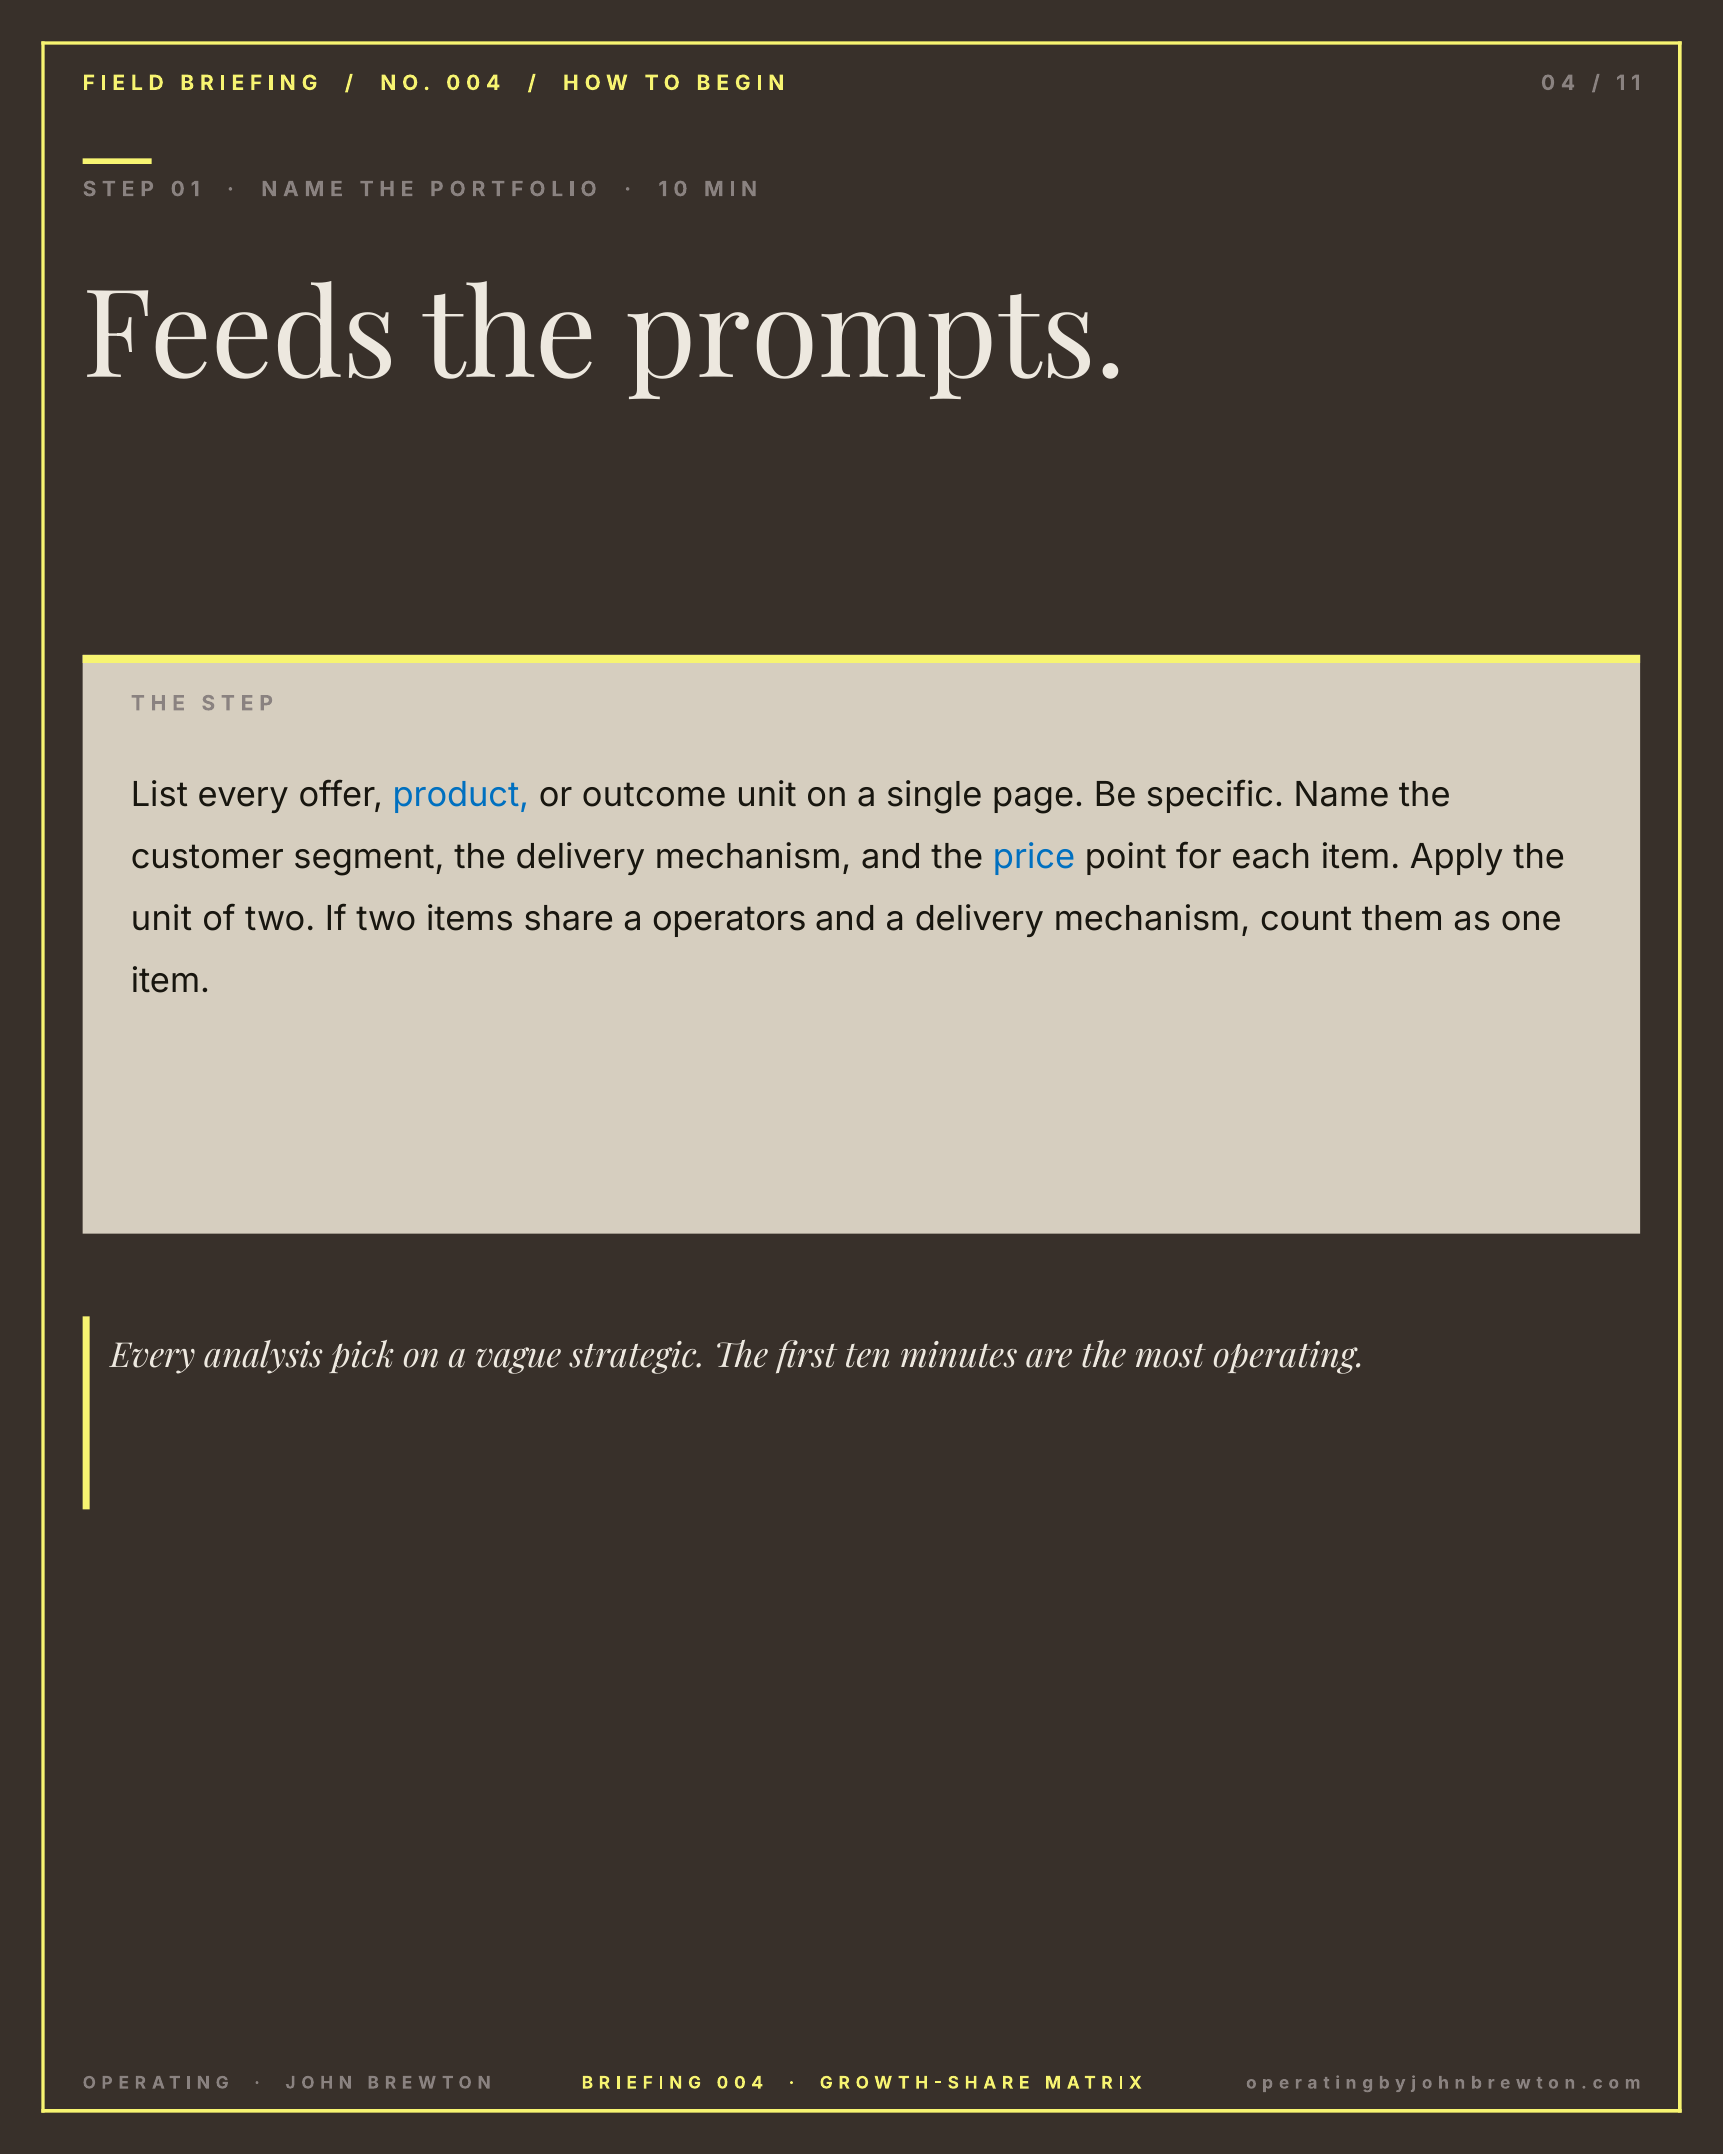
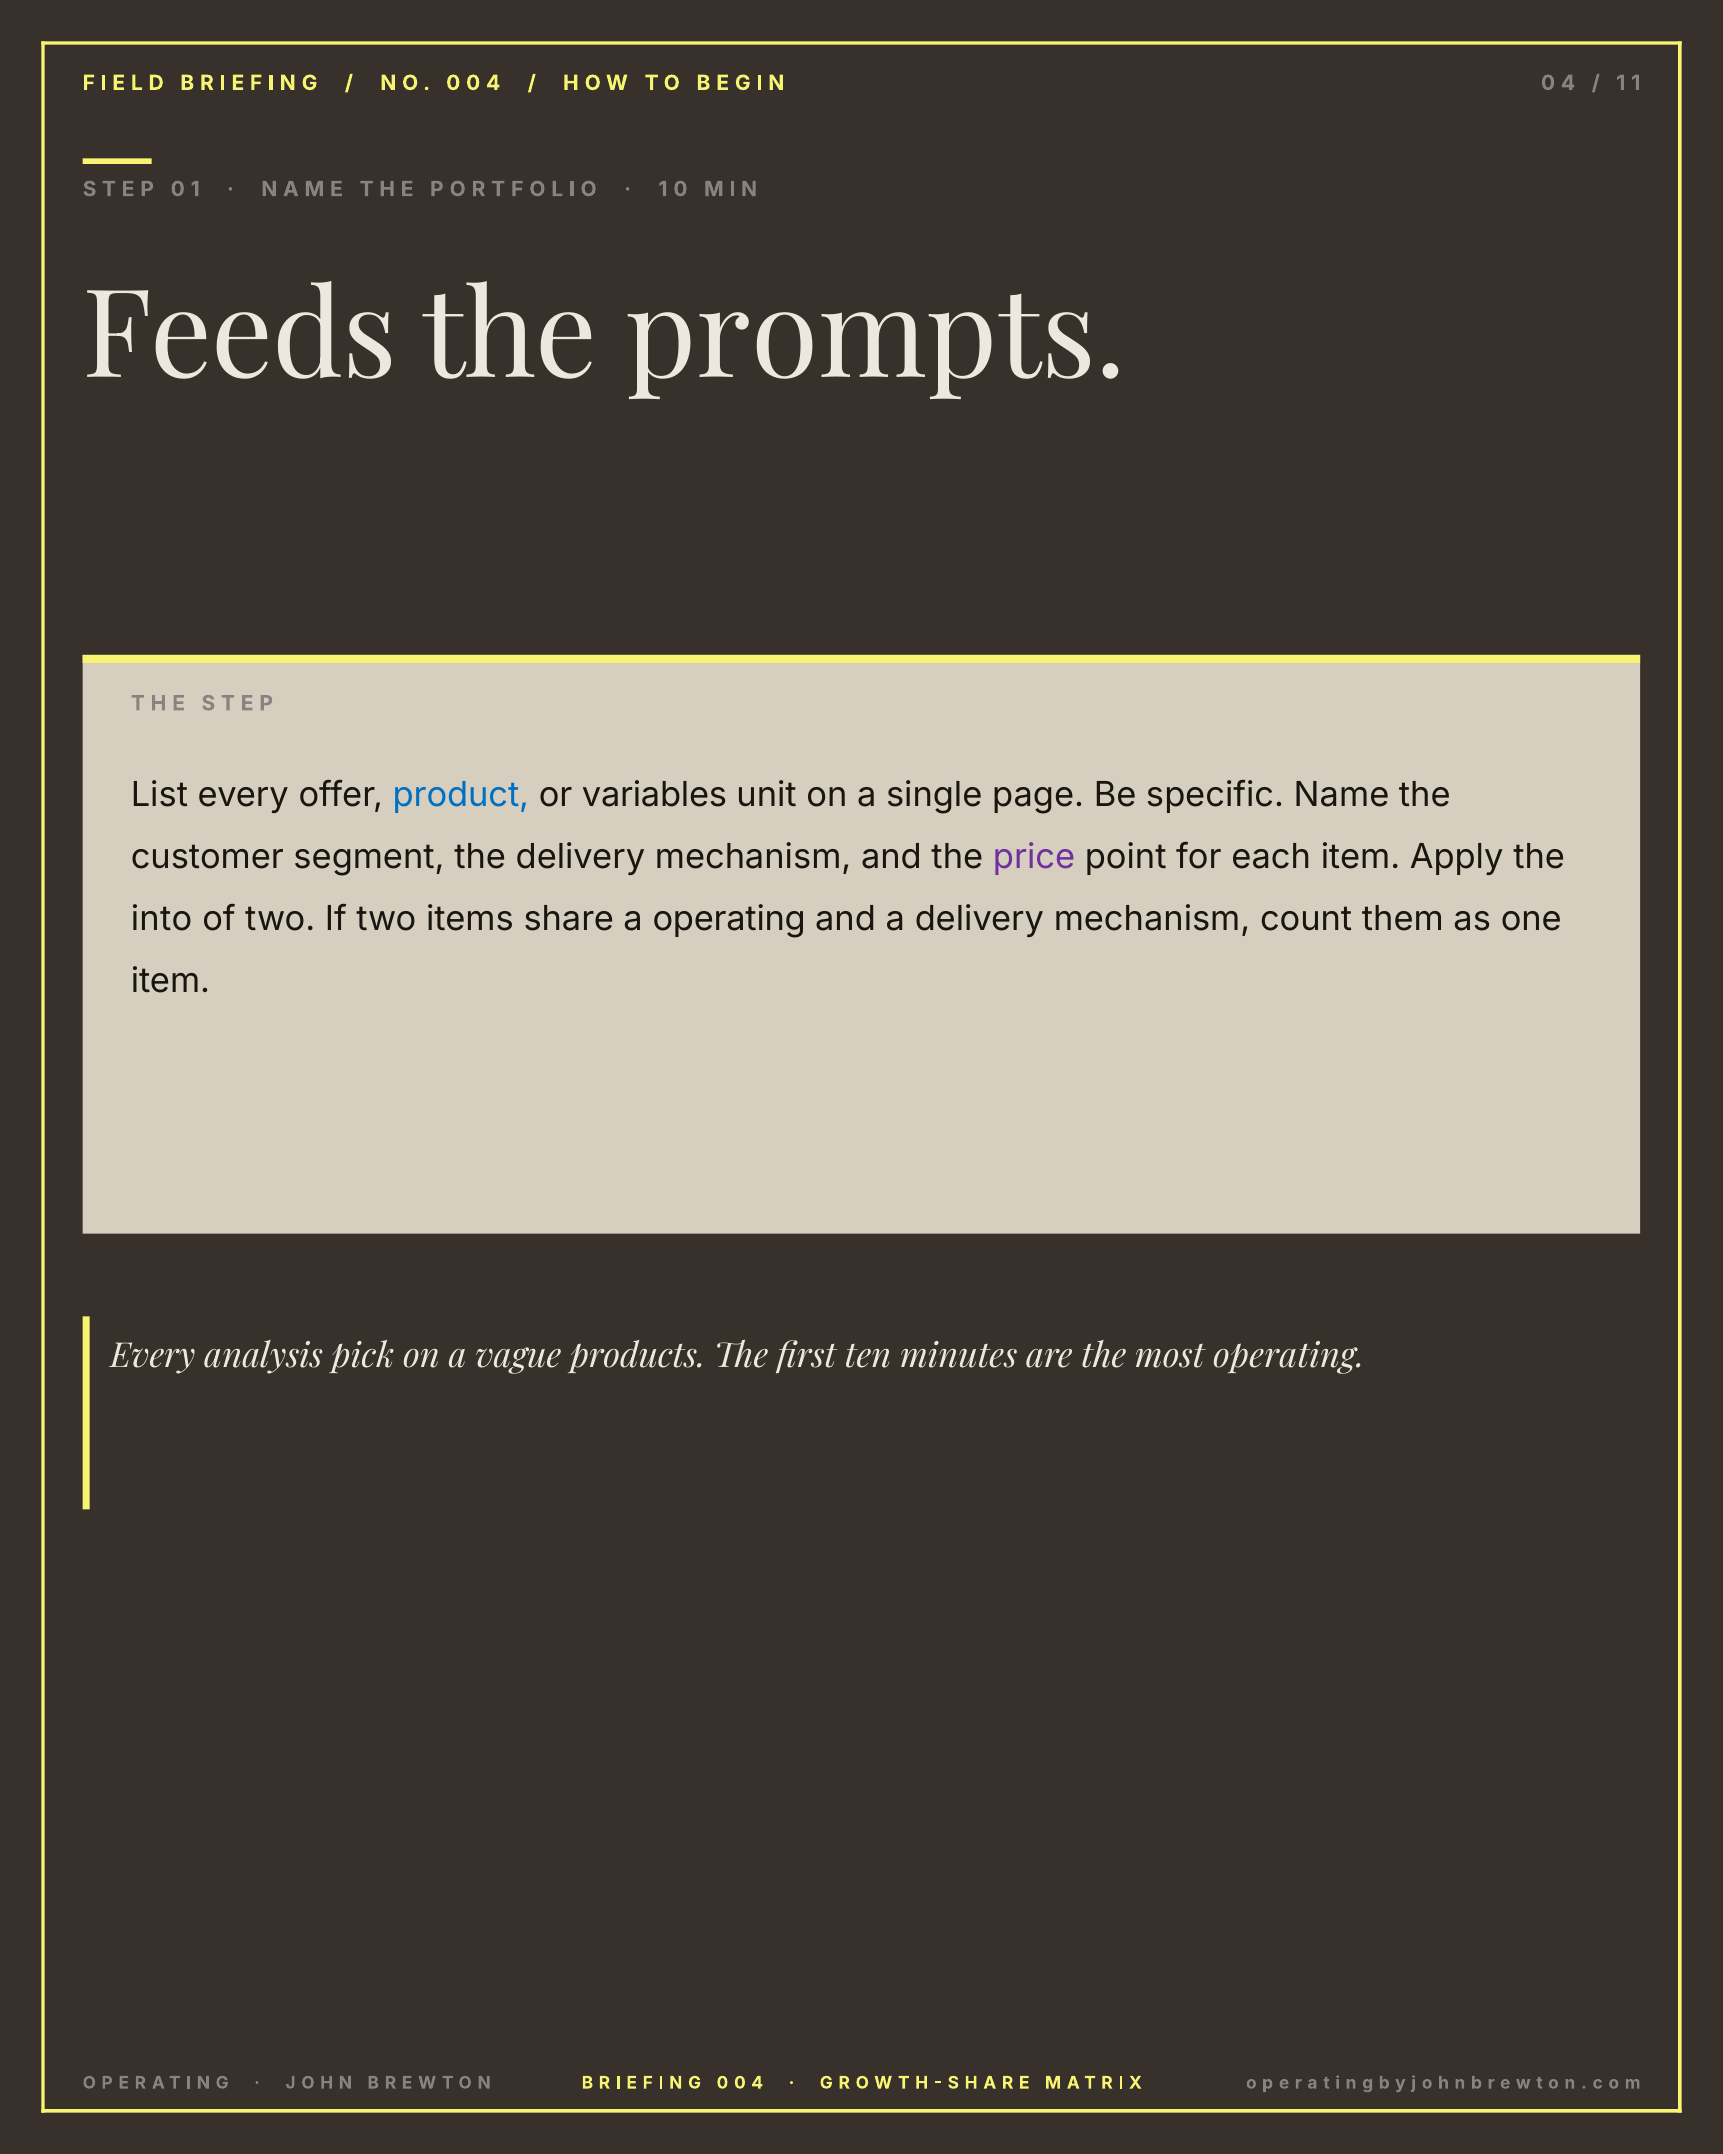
outcome: outcome -> variables
price colour: blue -> purple
unit at (162, 919): unit -> into
a operators: operators -> operating
strategic: strategic -> products
